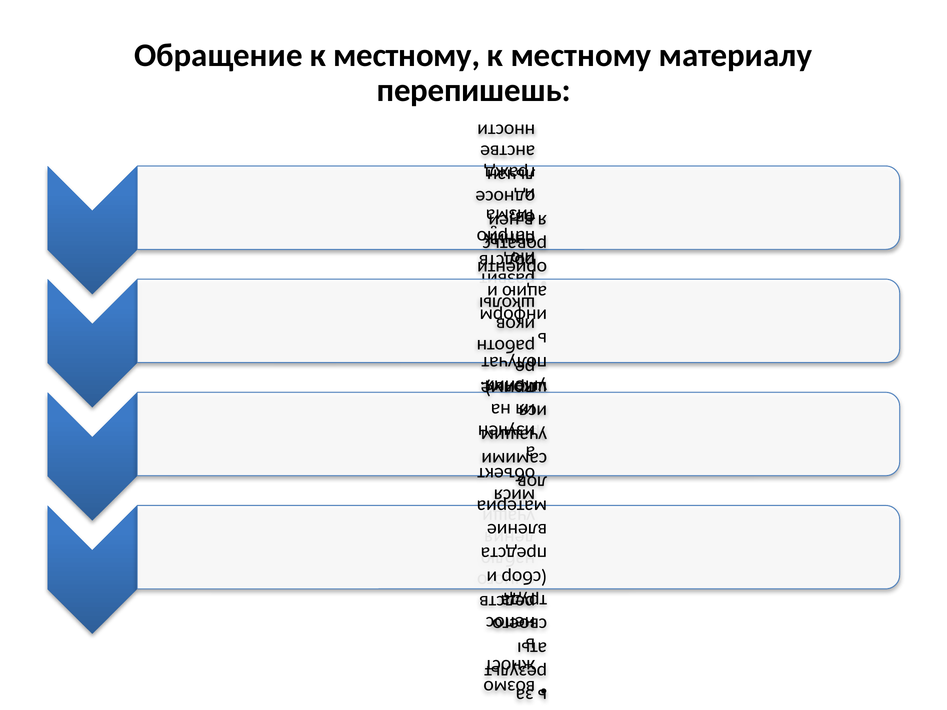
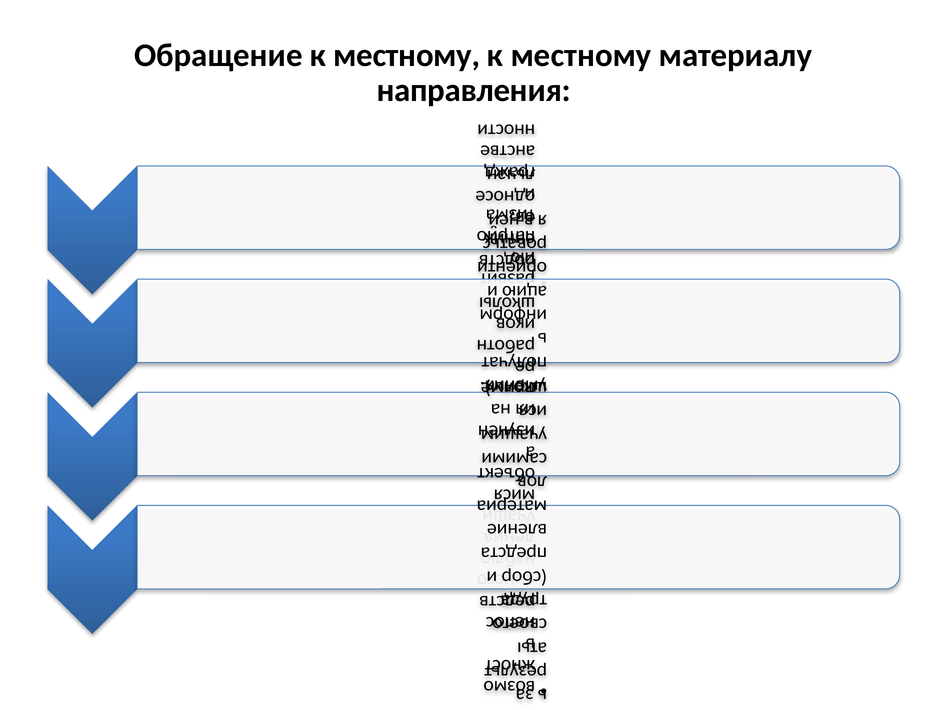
перепишешь: перепишешь -> направления
